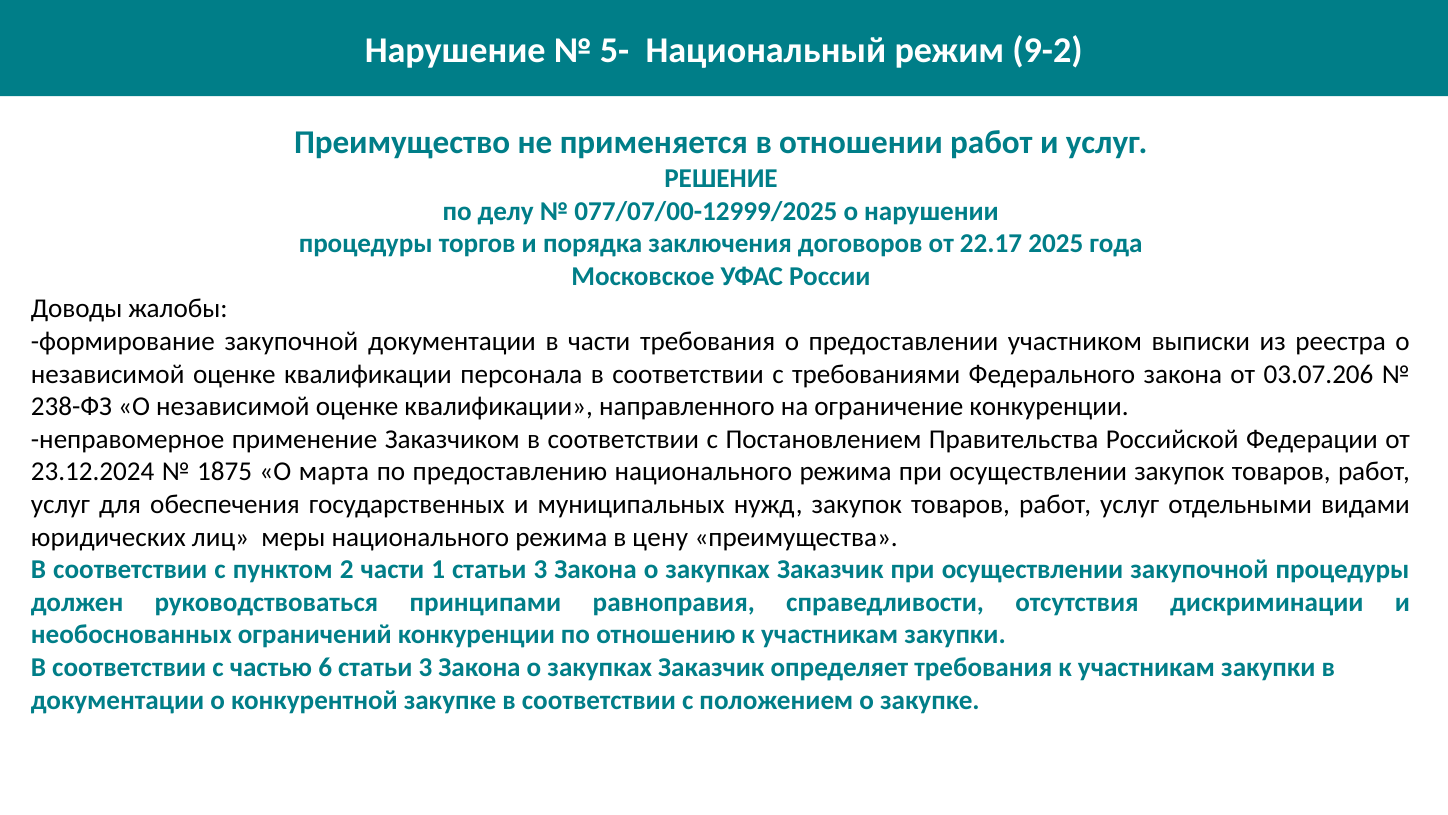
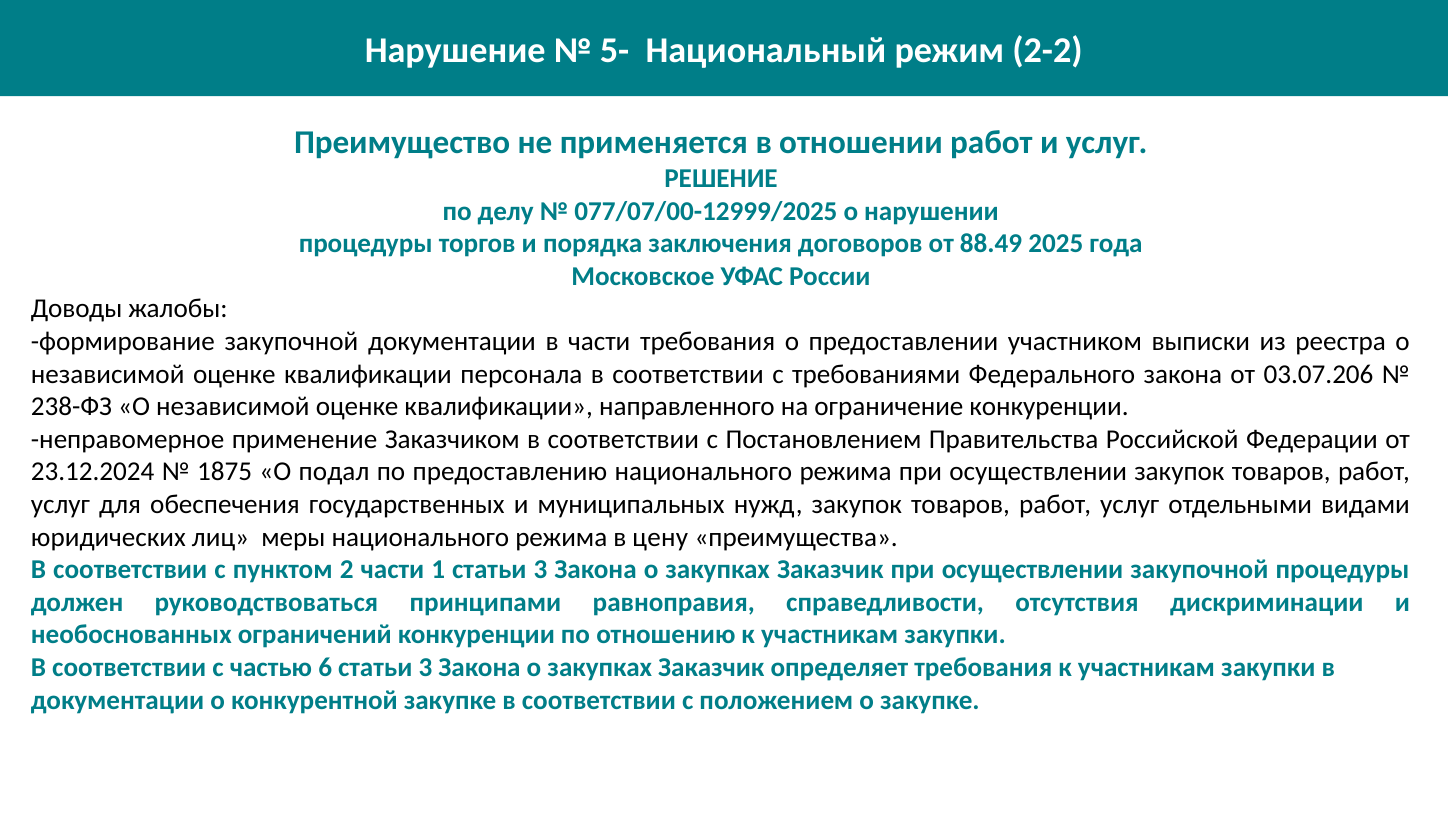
9-2: 9-2 -> 2-2
22.17: 22.17 -> 88.49
марта: марта -> подал
